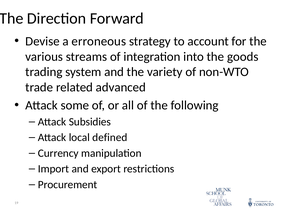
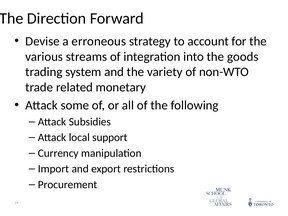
advanced: advanced -> monetary
defined: defined -> support
